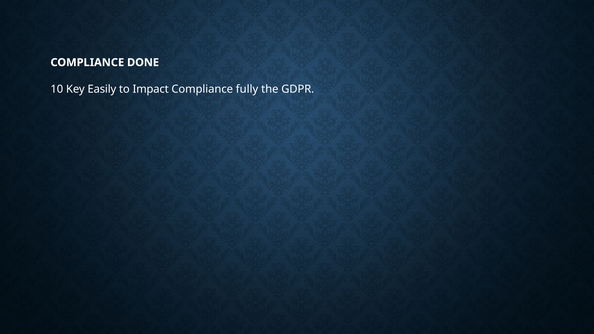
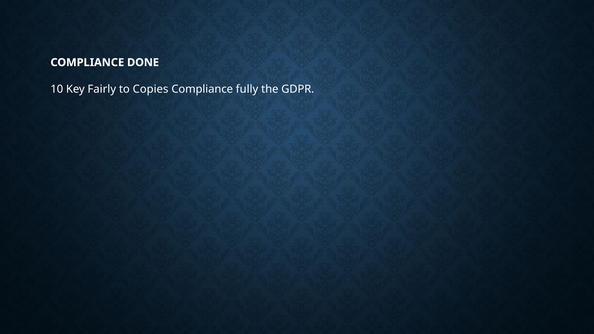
Easily: Easily -> Fairly
Impact: Impact -> Copies
